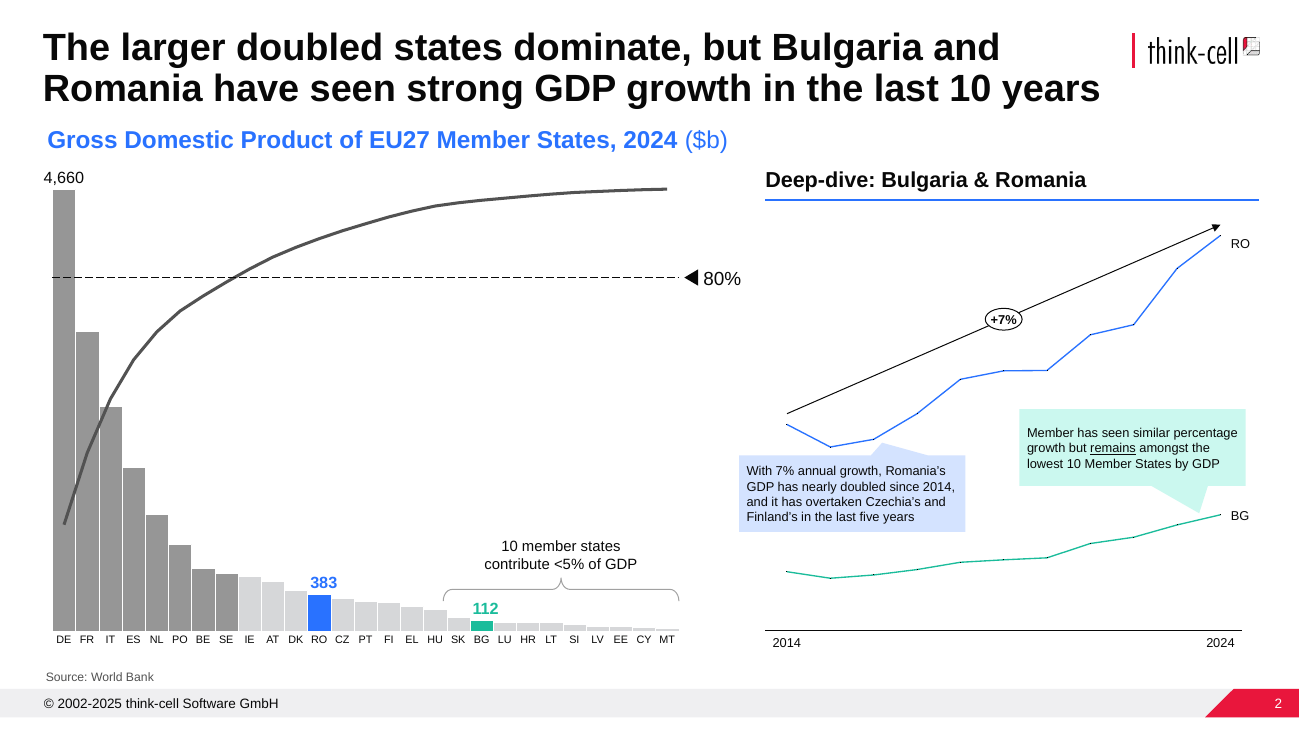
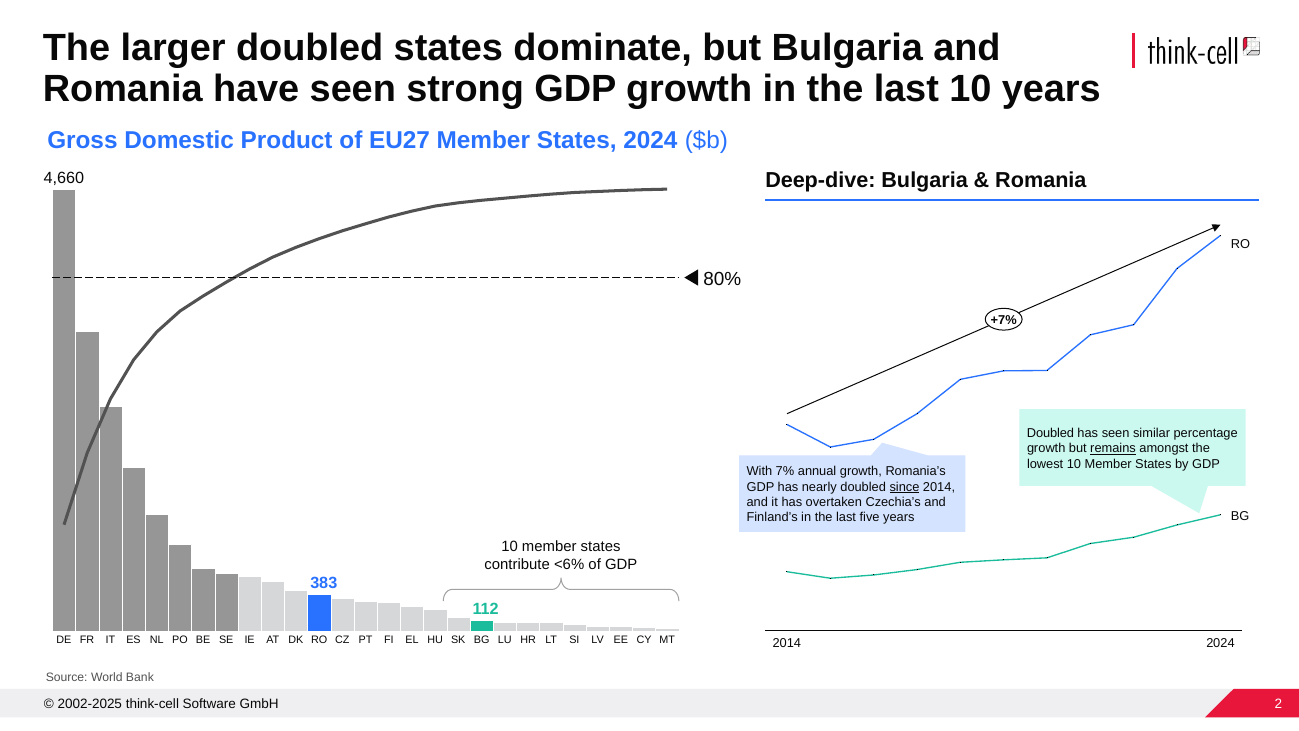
Member at (1050, 433): Member -> Doubled
since underline: none -> present
<5%: <5% -> <6%
